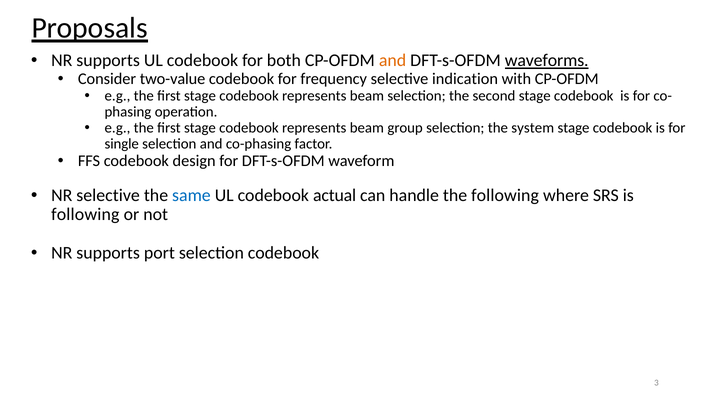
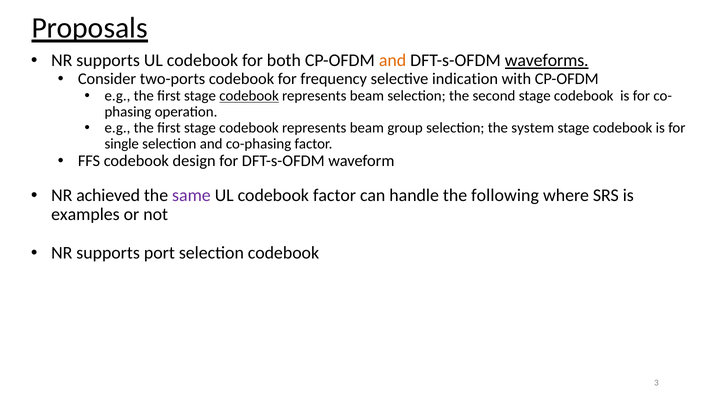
two-value: two-value -> two-ports
codebook at (249, 96) underline: none -> present
NR selective: selective -> achieved
same colour: blue -> purple
codebook actual: actual -> factor
following at (85, 215): following -> examples
